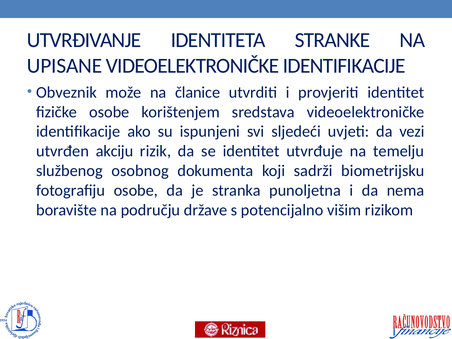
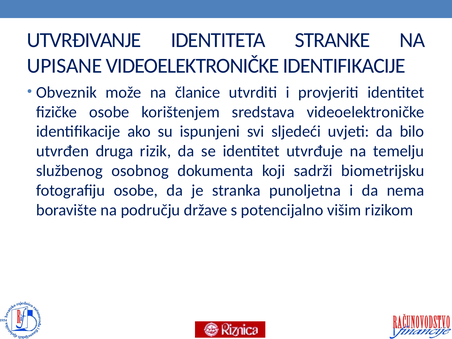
vezi: vezi -> bilo
akciju: akciju -> druga
